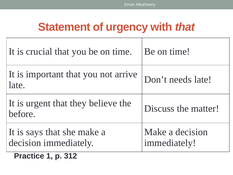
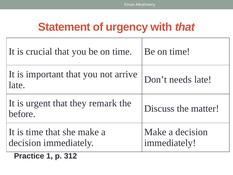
believe: believe -> remark
is says: says -> time
